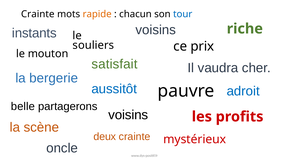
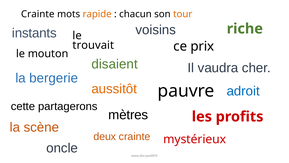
tour colour: blue -> orange
souliers: souliers -> trouvait
satisfait: satisfait -> disaient
aussitôt colour: blue -> orange
belle: belle -> cette
voisins at (128, 115): voisins -> mètres
